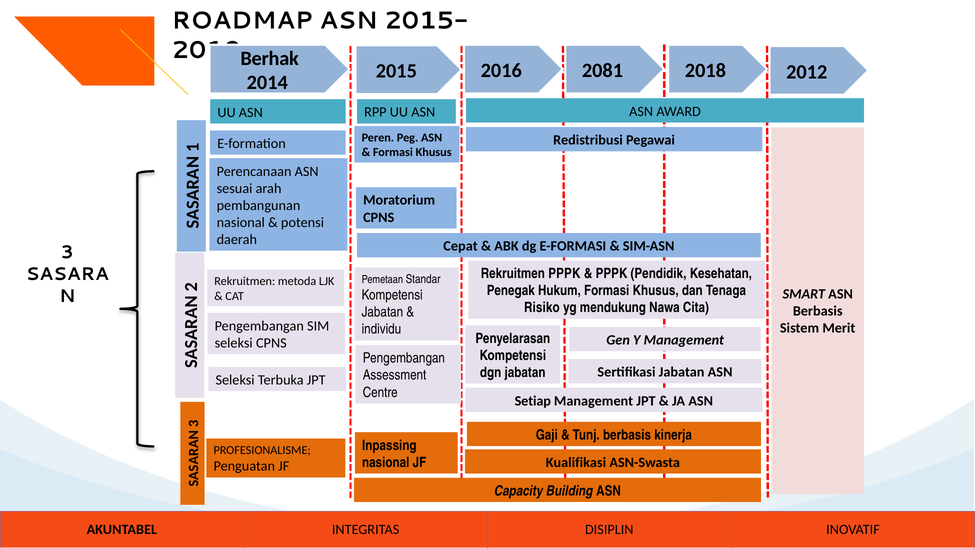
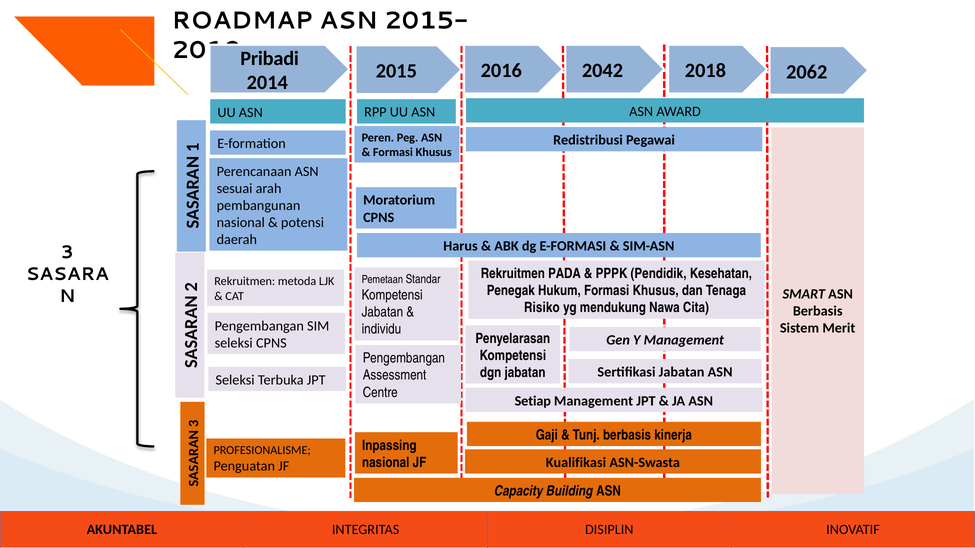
Berhak: Berhak -> Pribadi
2081: 2081 -> 2042
2012: 2012 -> 2062
Cepat: Cepat -> Harus
Rekruitmen PPPK: PPPK -> PADA
